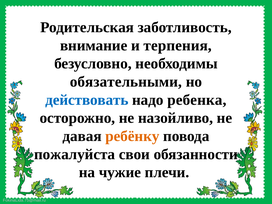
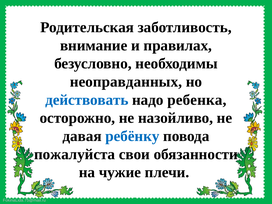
терпения: терпения -> правилах
обязательными: обязательными -> неоправданных
ребёнку colour: orange -> blue
